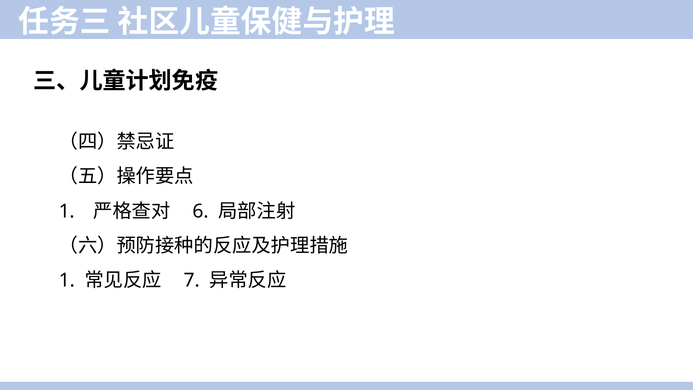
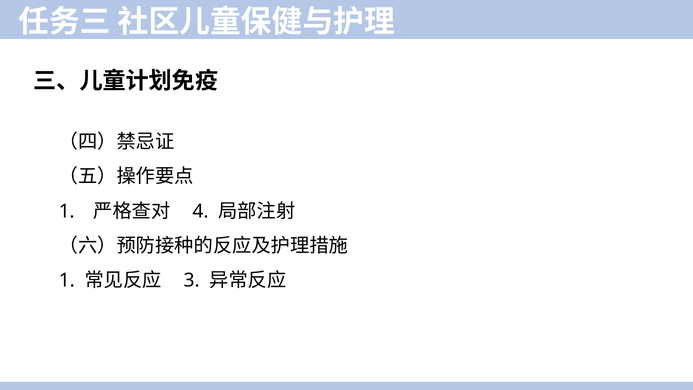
6: 6 -> 4
7: 7 -> 3
